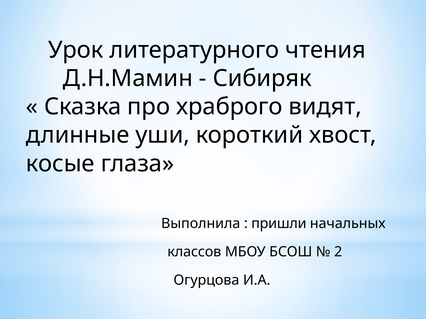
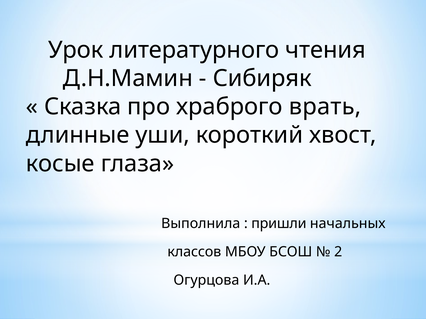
видят: видят -> врать
